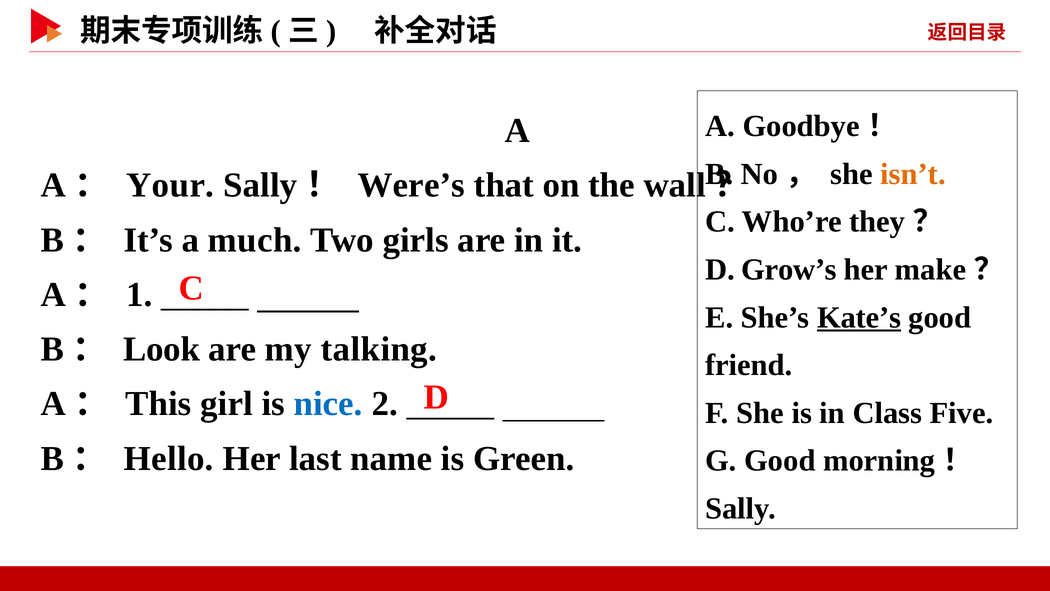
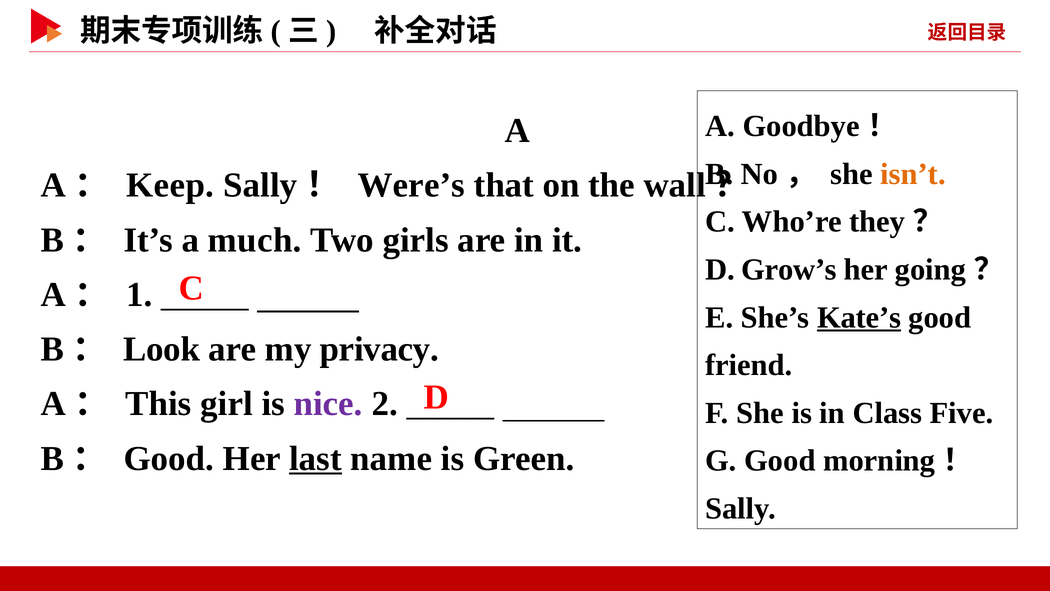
Your: Your -> Keep
make: make -> going
talking: talking -> privacy
nice colour: blue -> purple
Hello at (169, 458): Hello -> Good
last underline: none -> present
